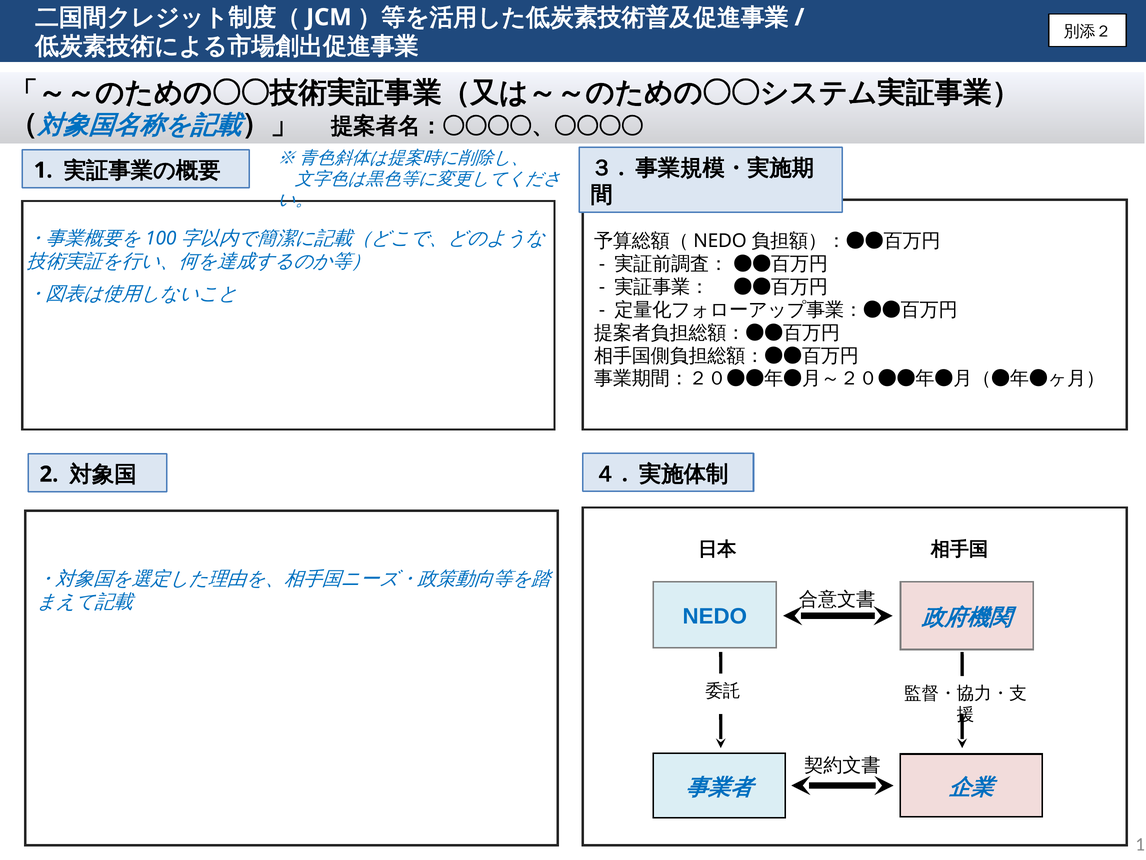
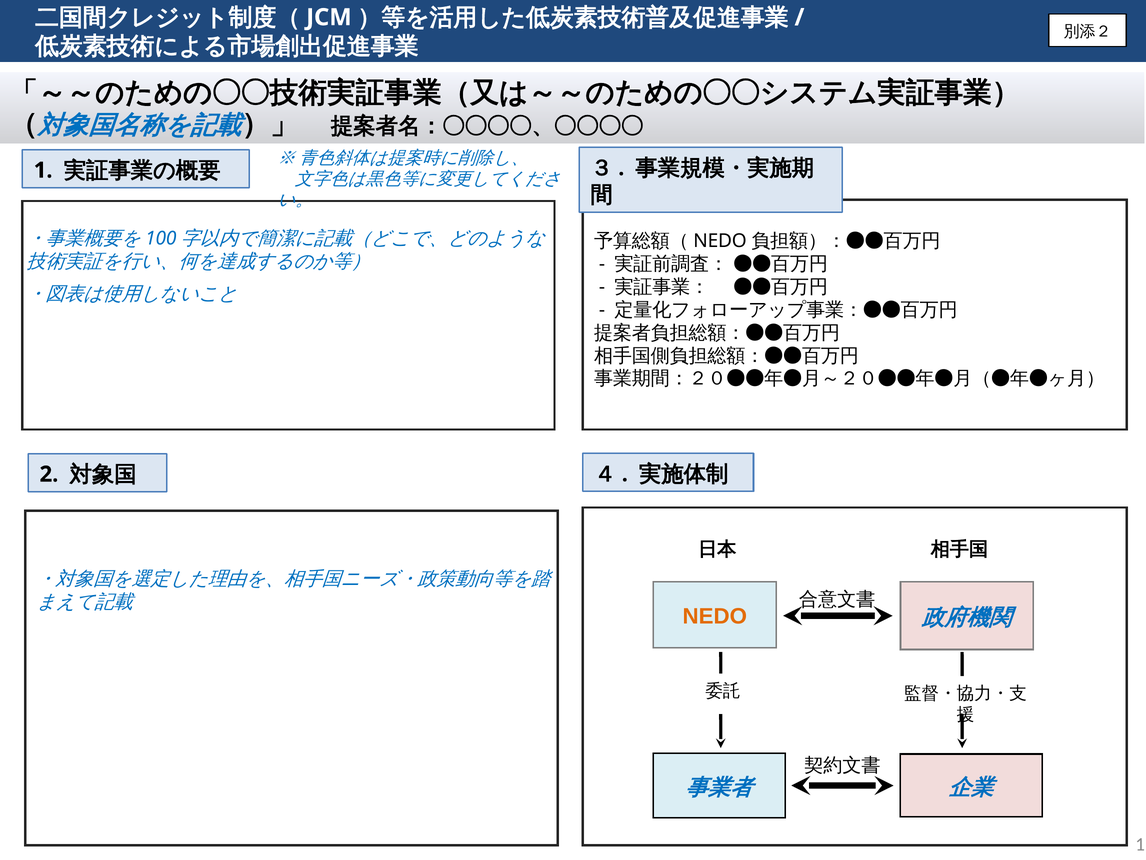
NEDO colour: blue -> orange
